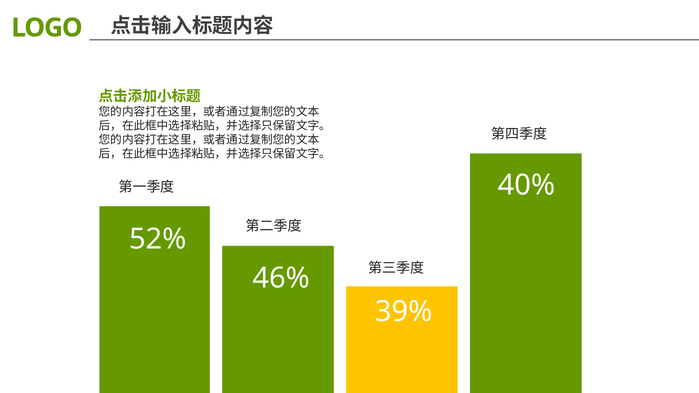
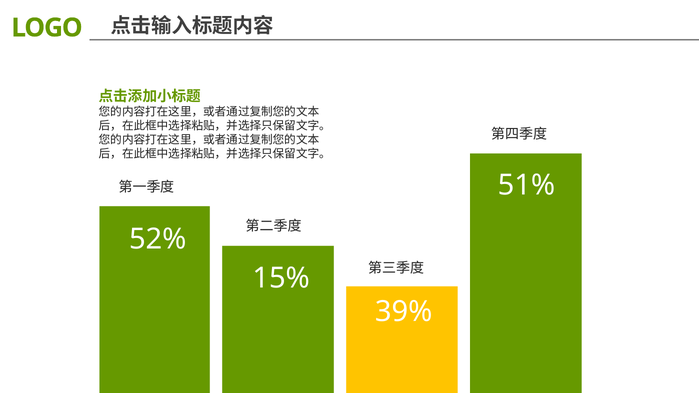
40%: 40% -> 51%
46%: 46% -> 15%
